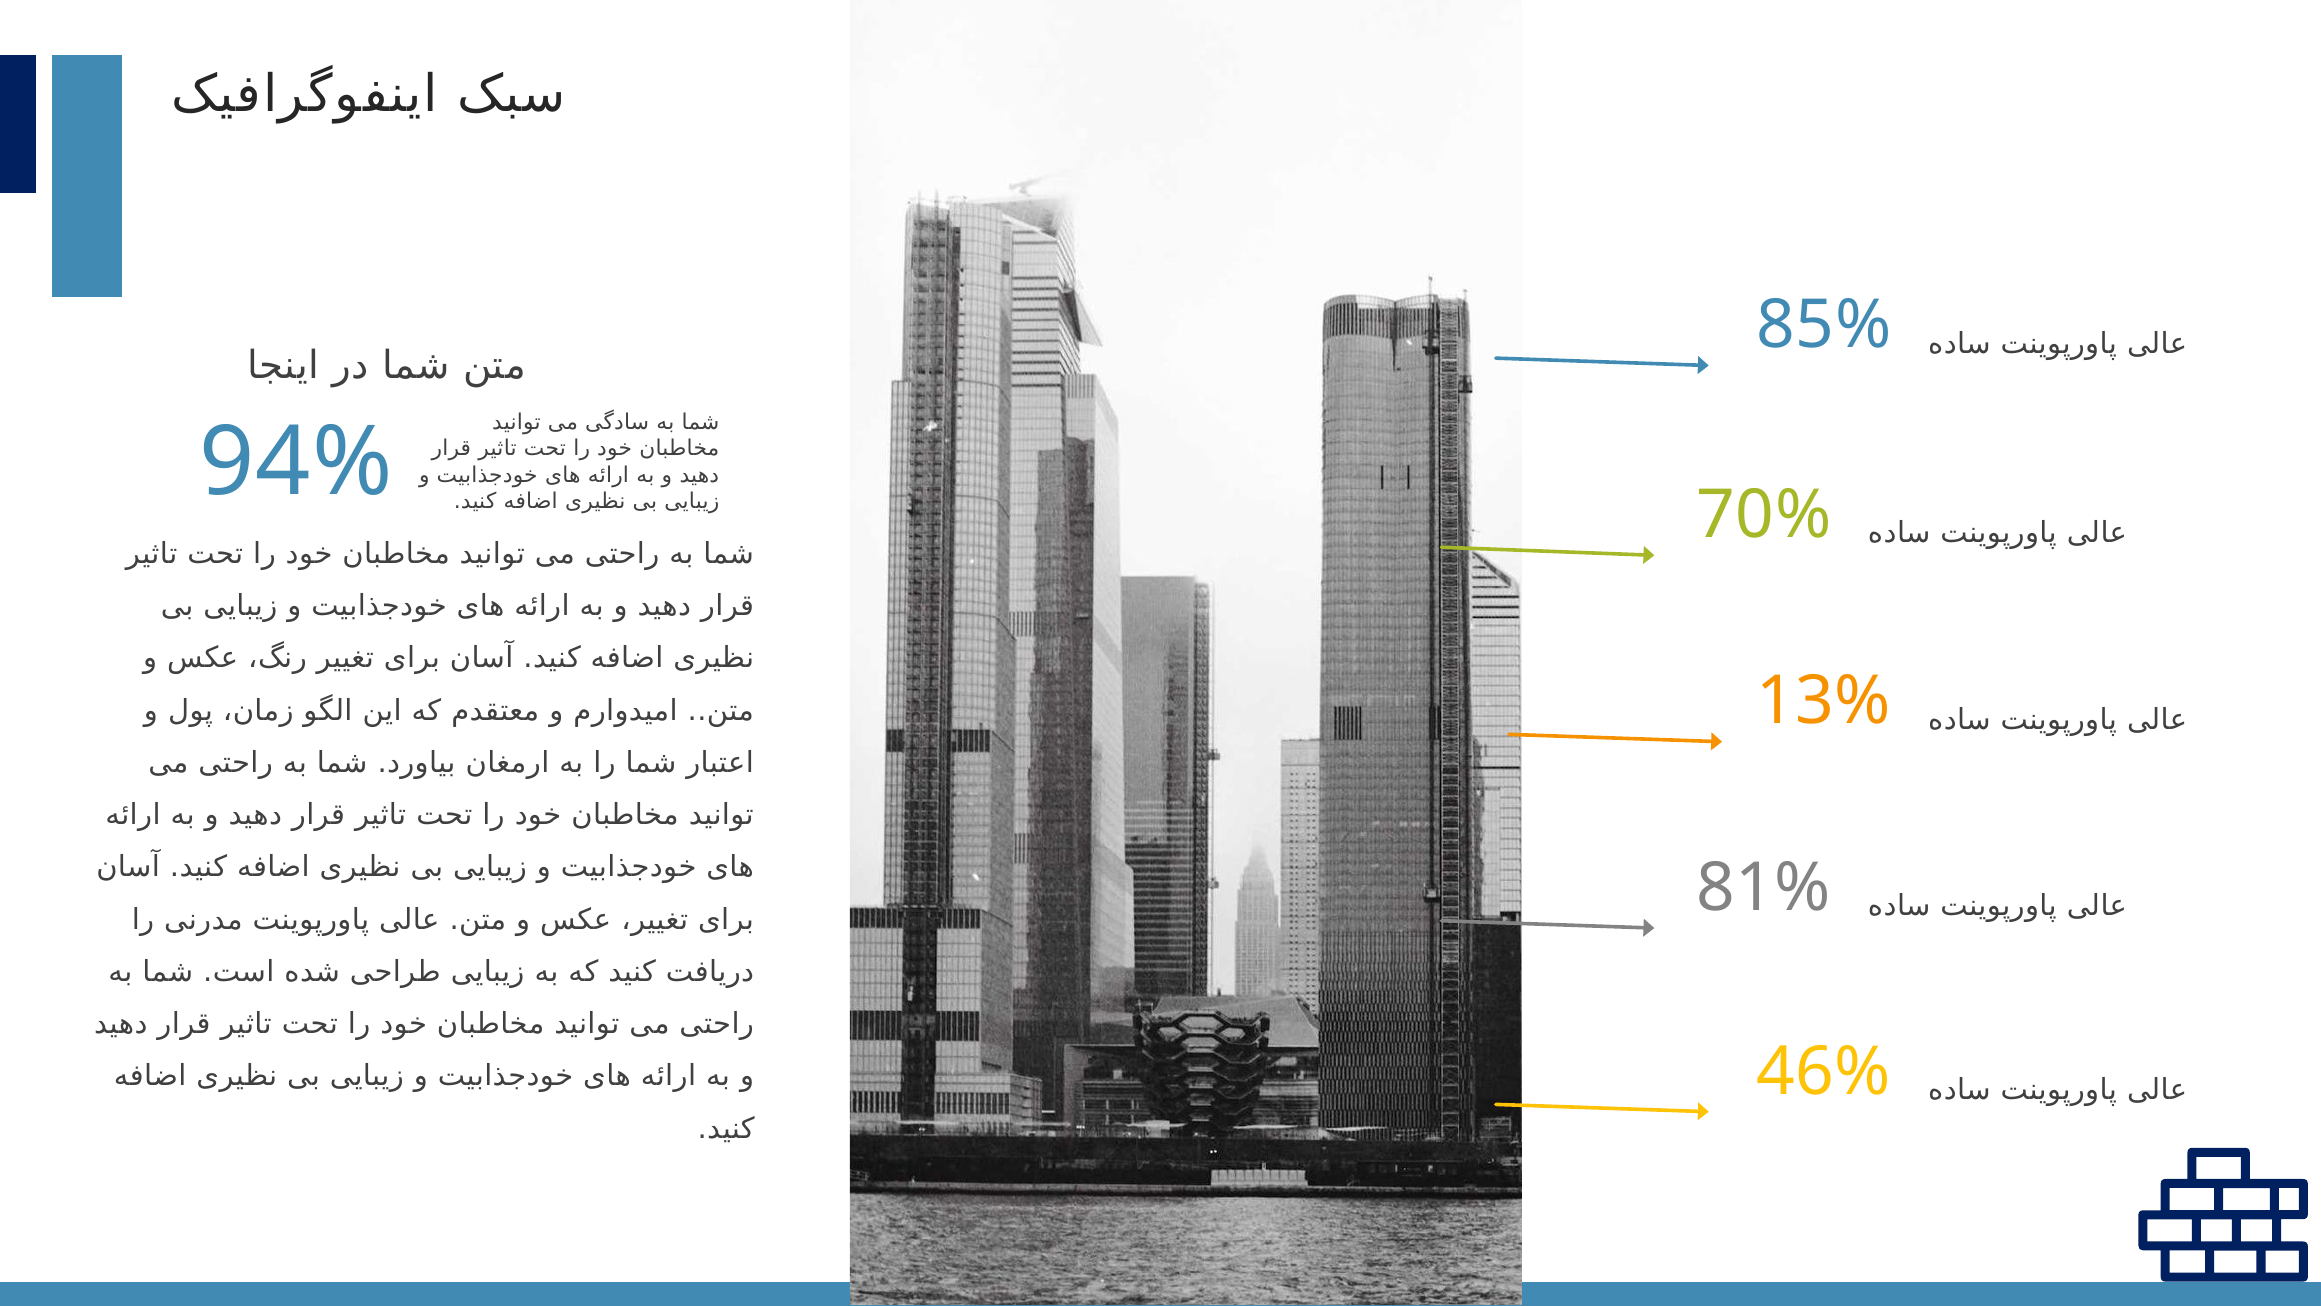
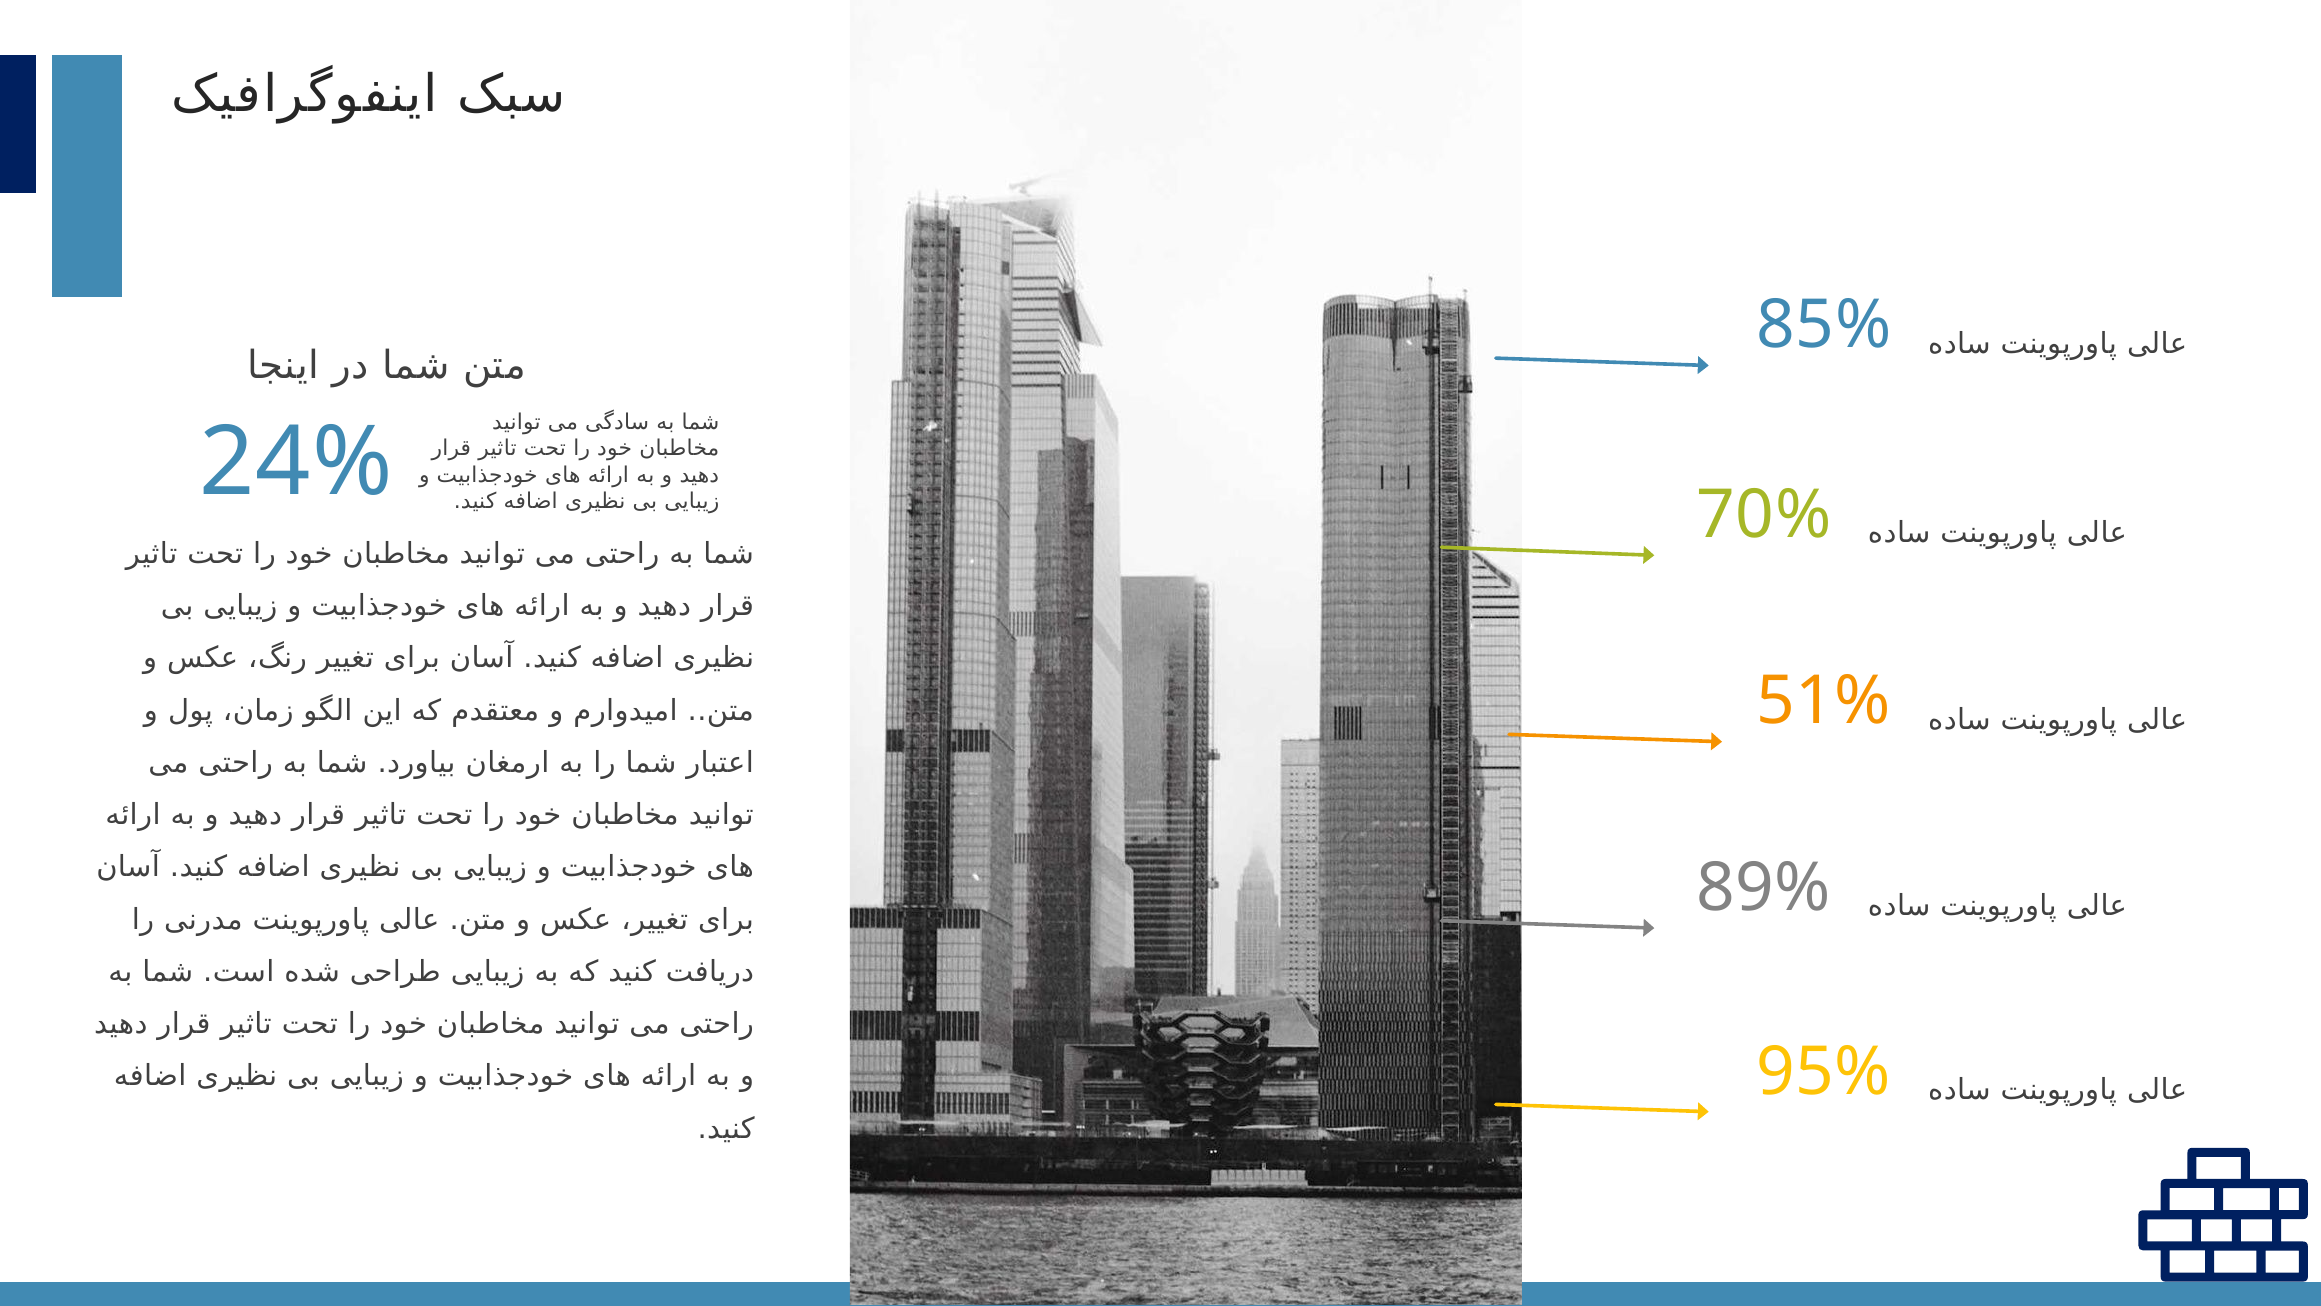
94%: 94% -> 24%
13%: 13% -> 51%
81%: 81% -> 89%
46%: 46% -> 95%
